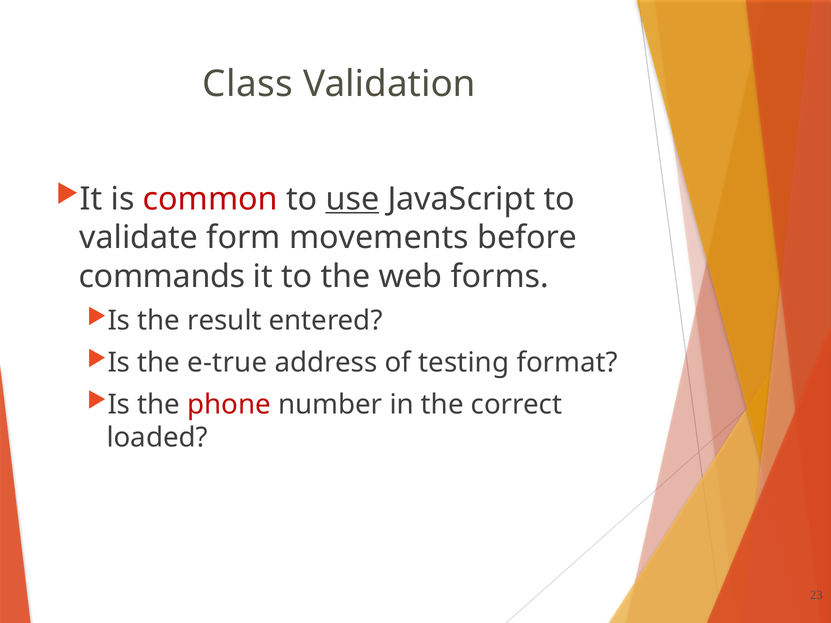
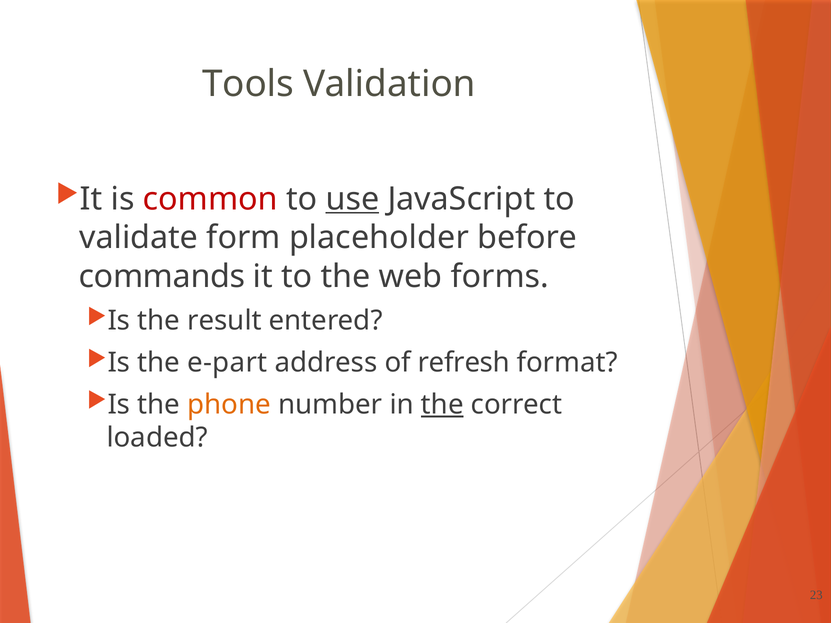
Class: Class -> Tools
movements: movements -> placeholder
e-true: e-true -> e-part
testing: testing -> refresh
phone colour: red -> orange
the at (442, 405) underline: none -> present
